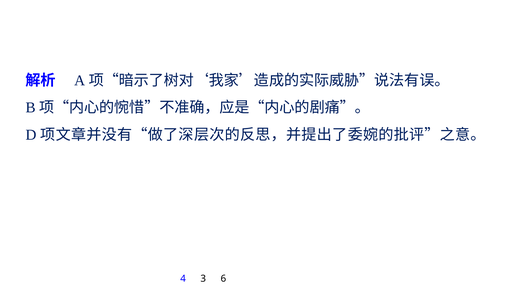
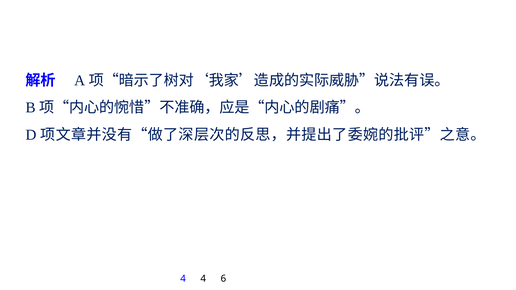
4 3: 3 -> 4
